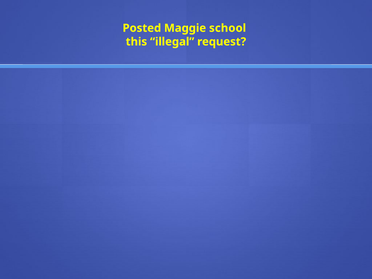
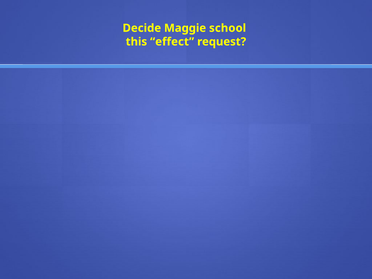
Posted: Posted -> Decide
illegal: illegal -> effect
